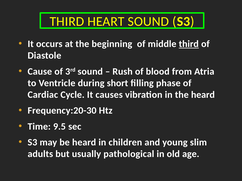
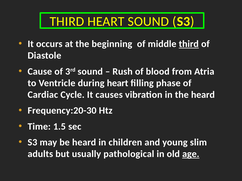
during short: short -> heart
9.5: 9.5 -> 1.5
age underline: none -> present
